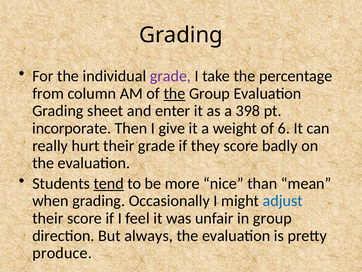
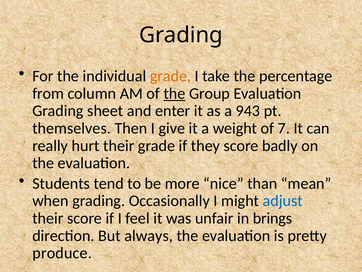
grade at (170, 76) colour: purple -> orange
398: 398 -> 943
incorporate: incorporate -> themselves
6: 6 -> 7
tend underline: present -> none
in group: group -> brings
